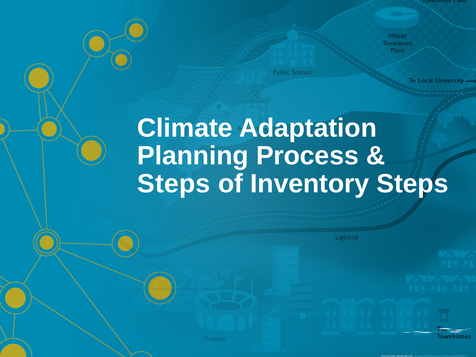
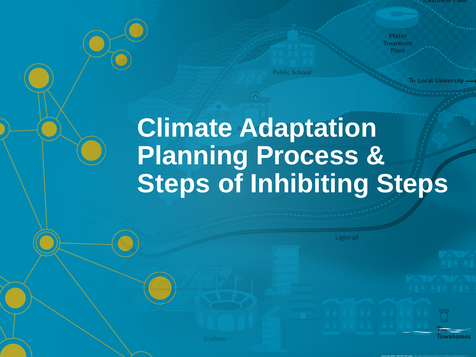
Inventory: Inventory -> Inhibiting
